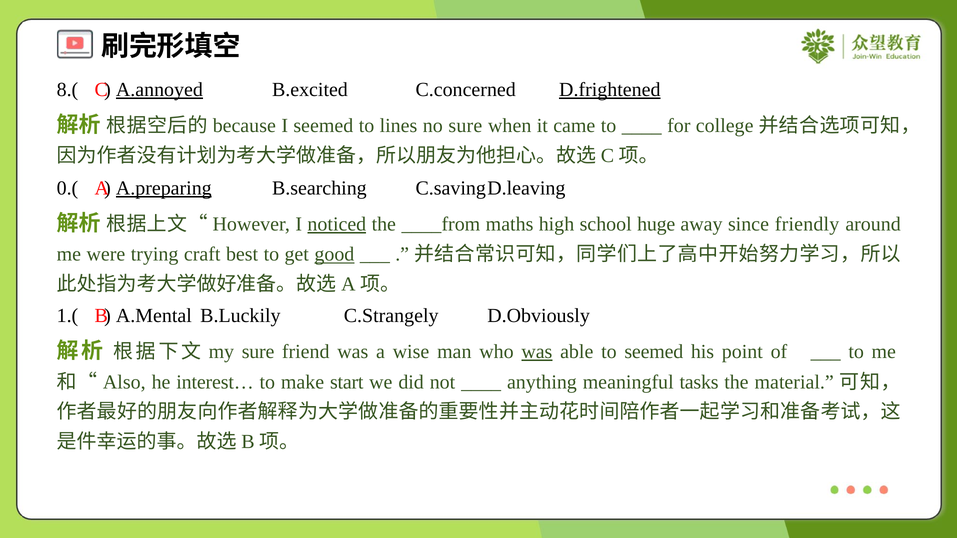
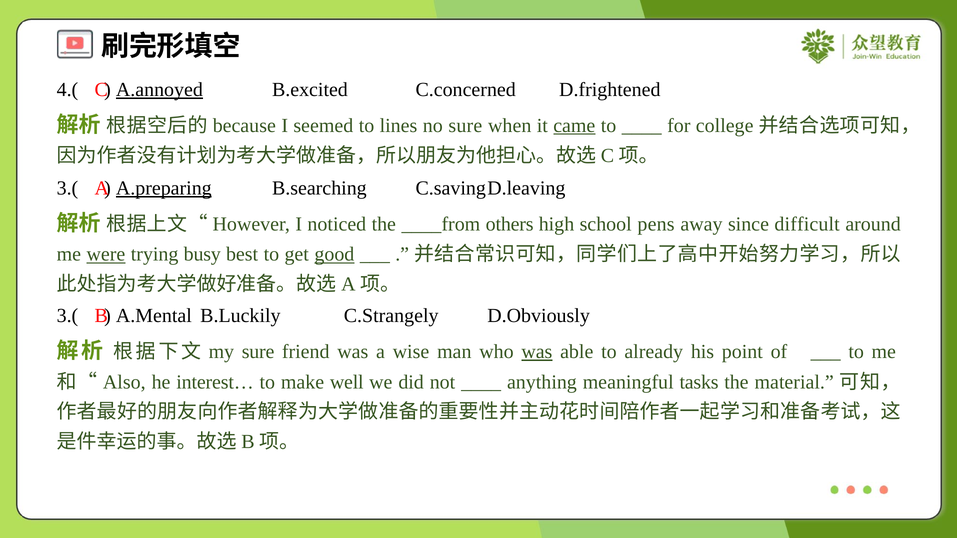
8.(: 8.( -> 4.(
D.frightened underline: present -> none
came underline: none -> present
0.( at (67, 188): 0.( -> 3.(
noticed underline: present -> none
maths: maths -> others
huge: huge -> pens
friendly: friendly -> difficult
were underline: none -> present
craft: craft -> busy
1.( at (67, 316): 1.( -> 3.(
to seemed: seemed -> already
start: start -> well
